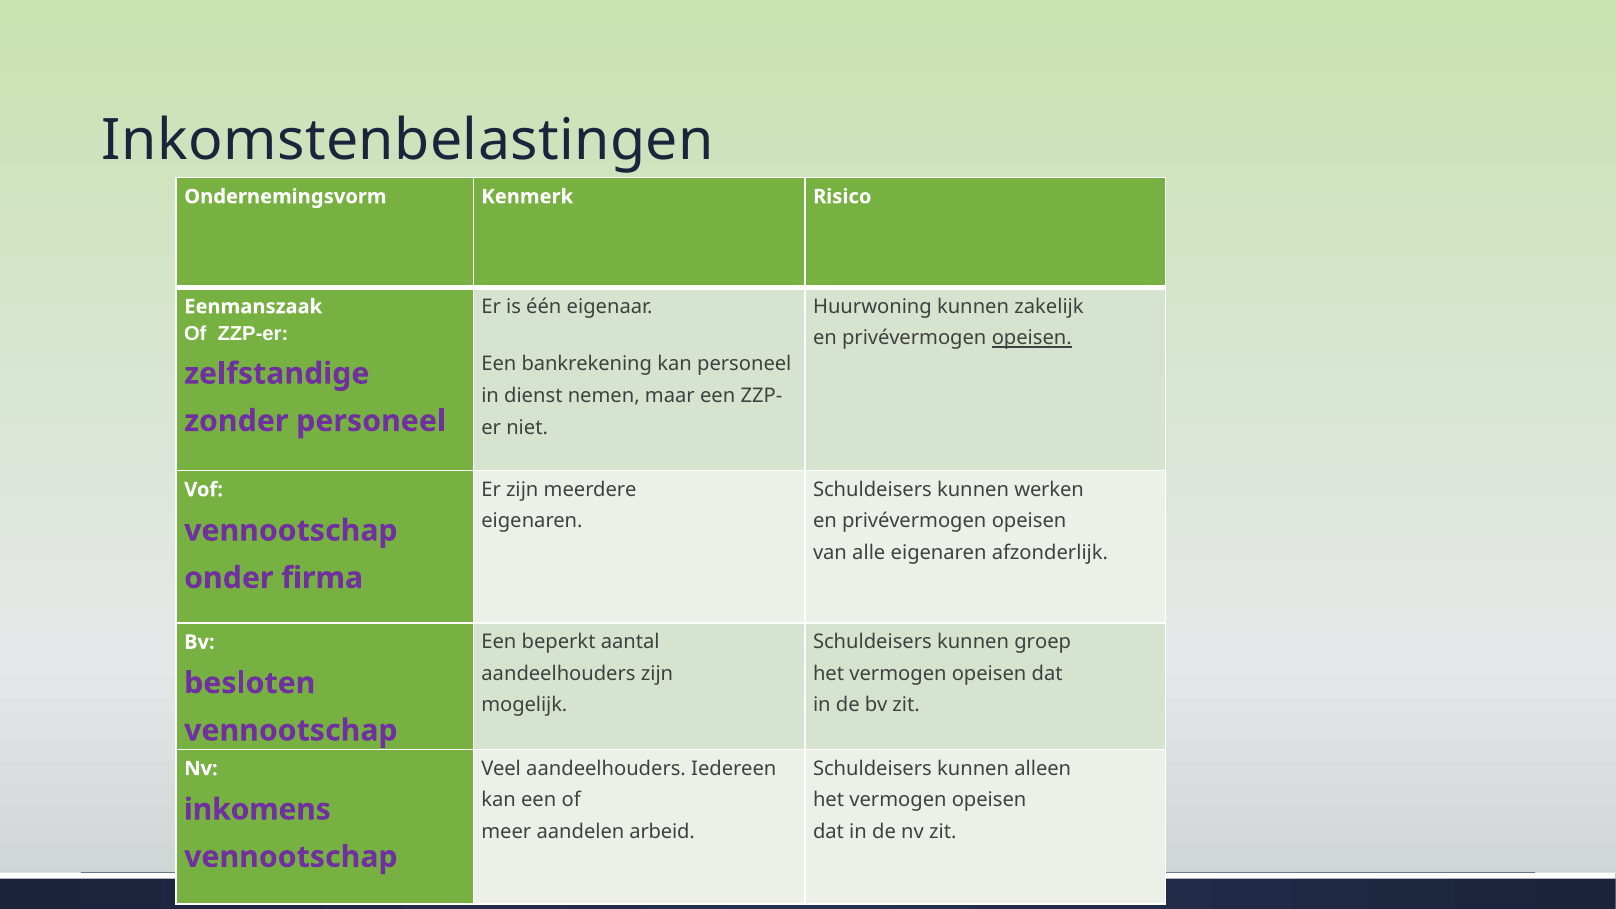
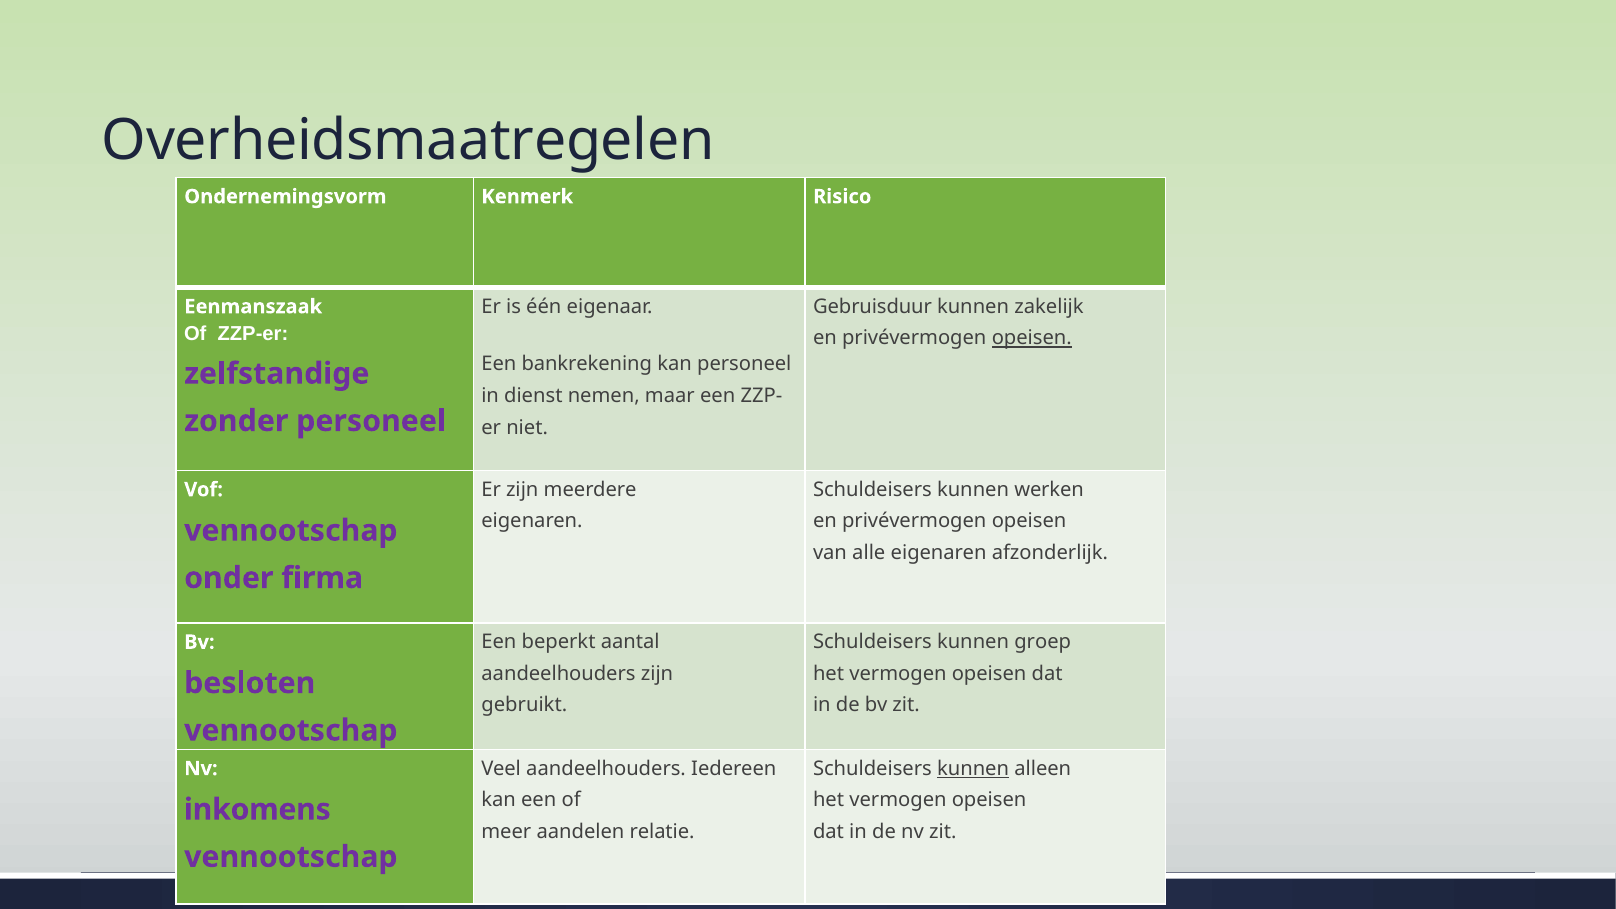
Inkomstenbelastingen: Inkomstenbelastingen -> Overheidsmaatregelen
Huurwoning: Huurwoning -> Gebruisduur
mogelijk: mogelijk -> gebruikt
kunnen at (973, 769) underline: none -> present
arbeid: arbeid -> relatie
